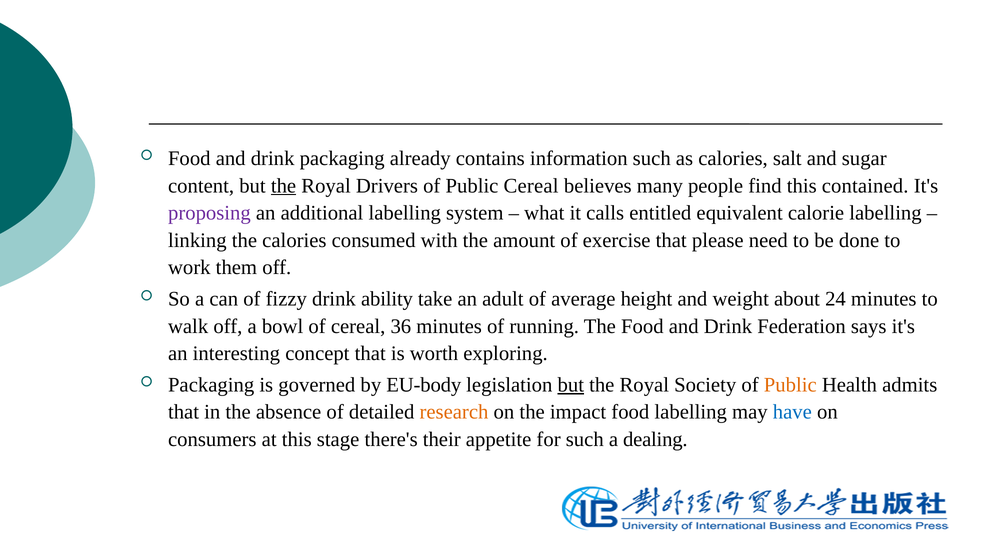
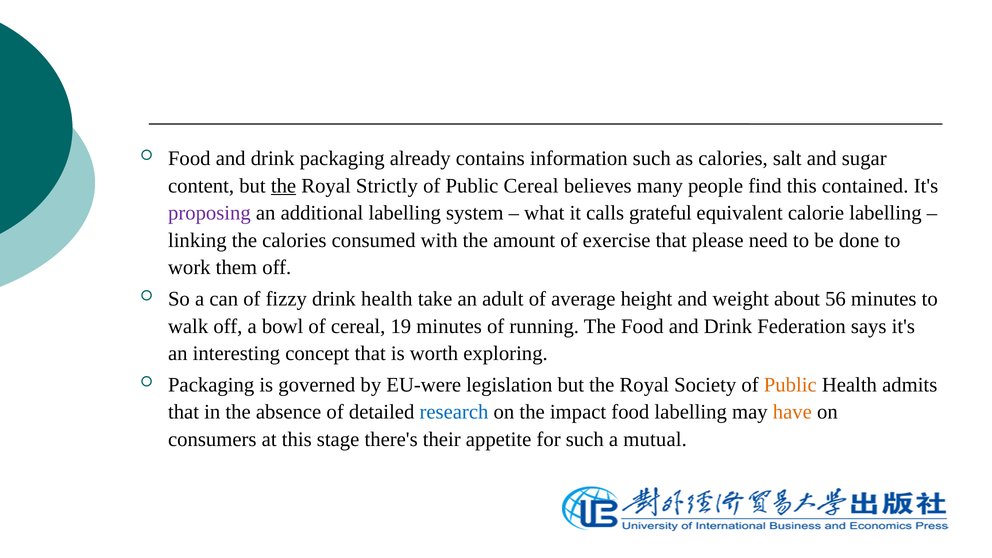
Drivers: Drivers -> Strictly
entitled: entitled -> grateful
drink ability: ability -> health
24: 24 -> 56
36: 36 -> 19
EU-body: EU-body -> EU-were
but at (571, 385) underline: present -> none
research colour: orange -> blue
have colour: blue -> orange
dealing: dealing -> mutual
